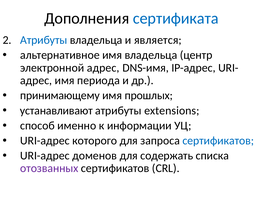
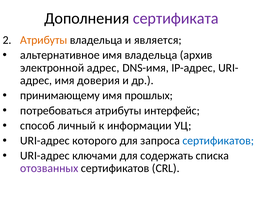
сертификата colour: blue -> purple
Атрибуты at (44, 40) colour: blue -> orange
центр: центр -> архив
периода: периода -> доверия
устанавливают: устанавливают -> потребоваться
extensions: extensions -> интерфейс
именно: именно -> личный
доменов: доменов -> ключами
